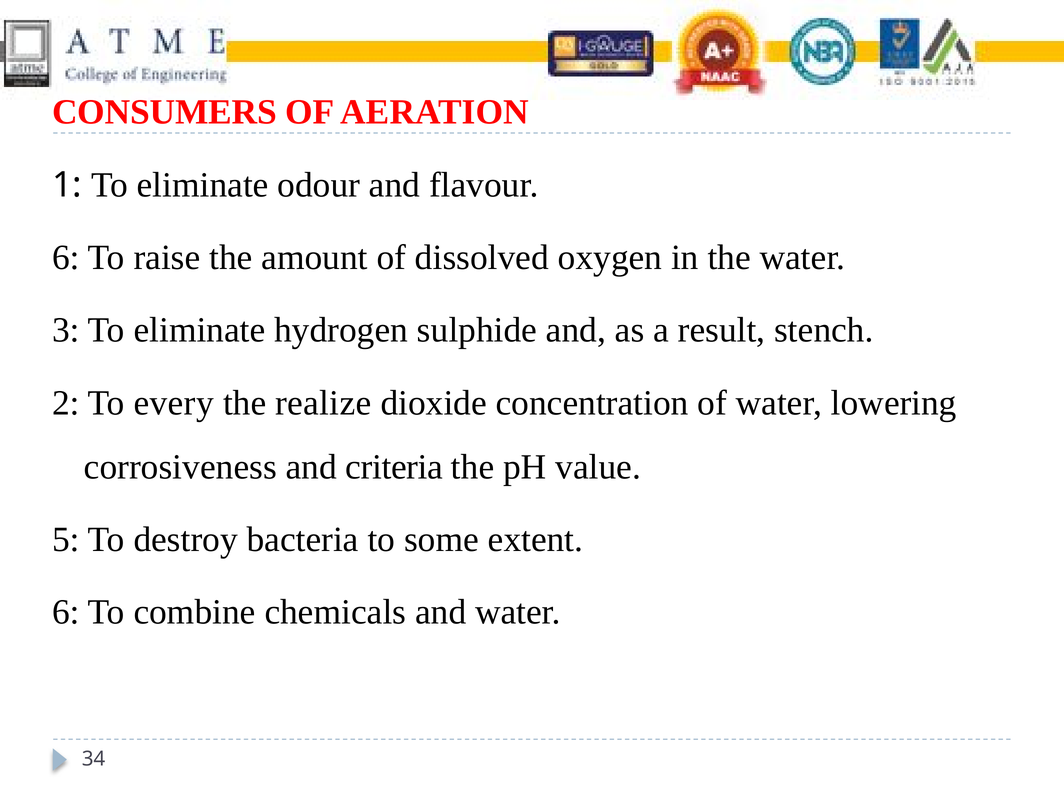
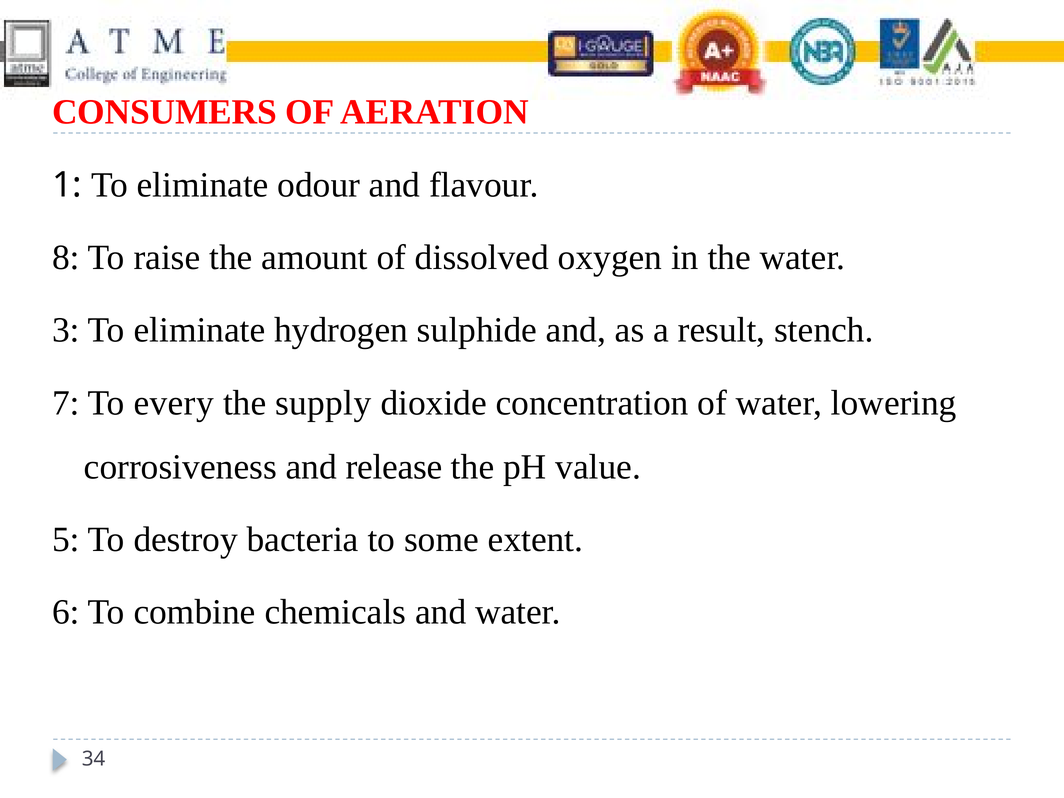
6 at (66, 258): 6 -> 8
2: 2 -> 7
realize: realize -> supply
criteria: criteria -> release
